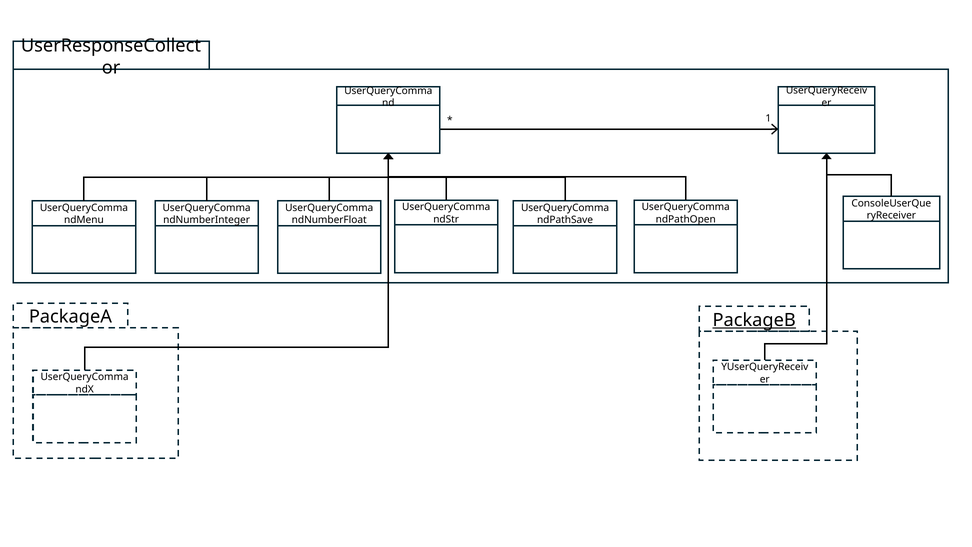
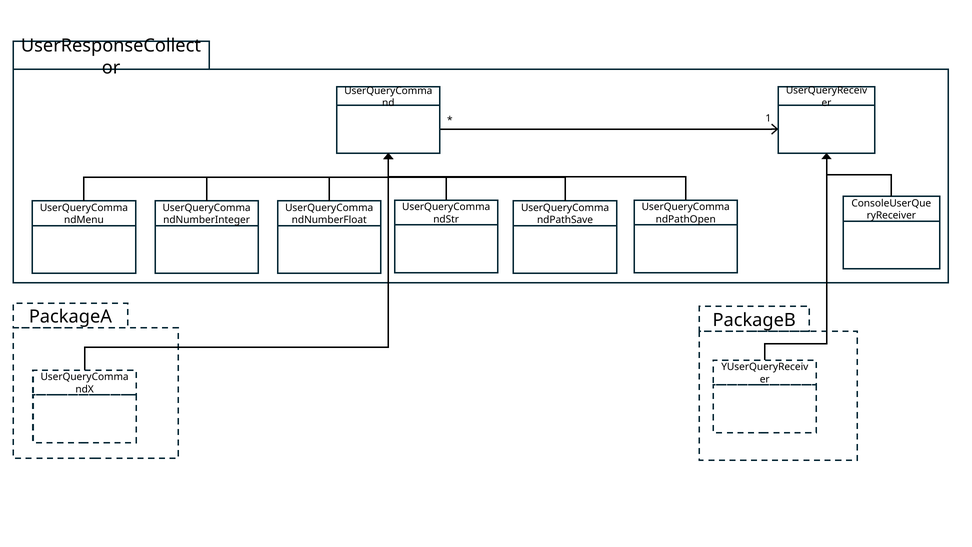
PackageB underline: present -> none
